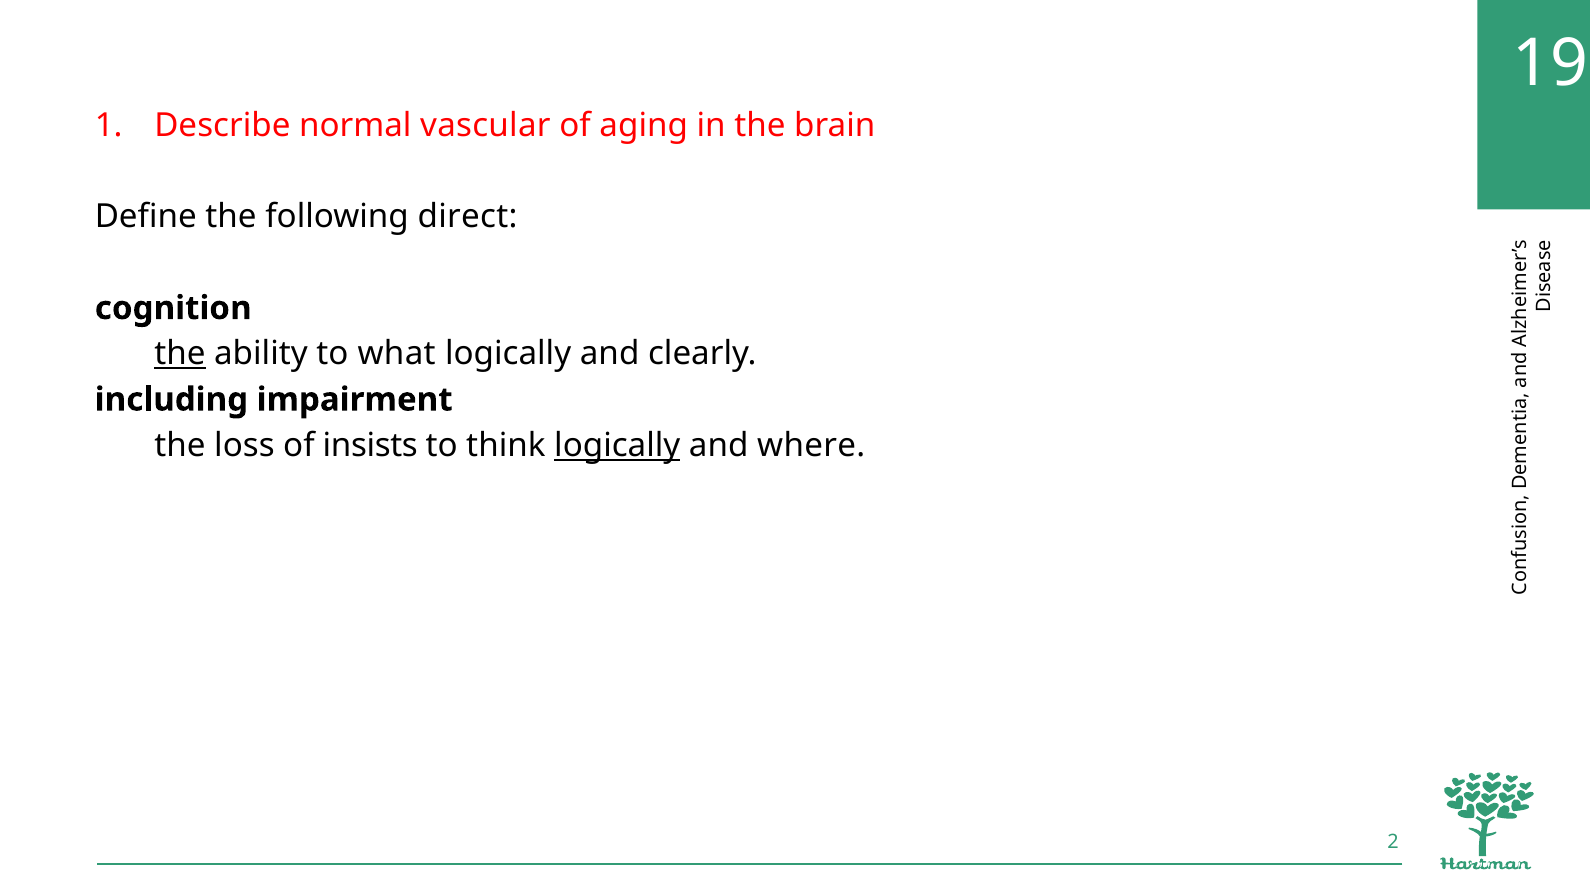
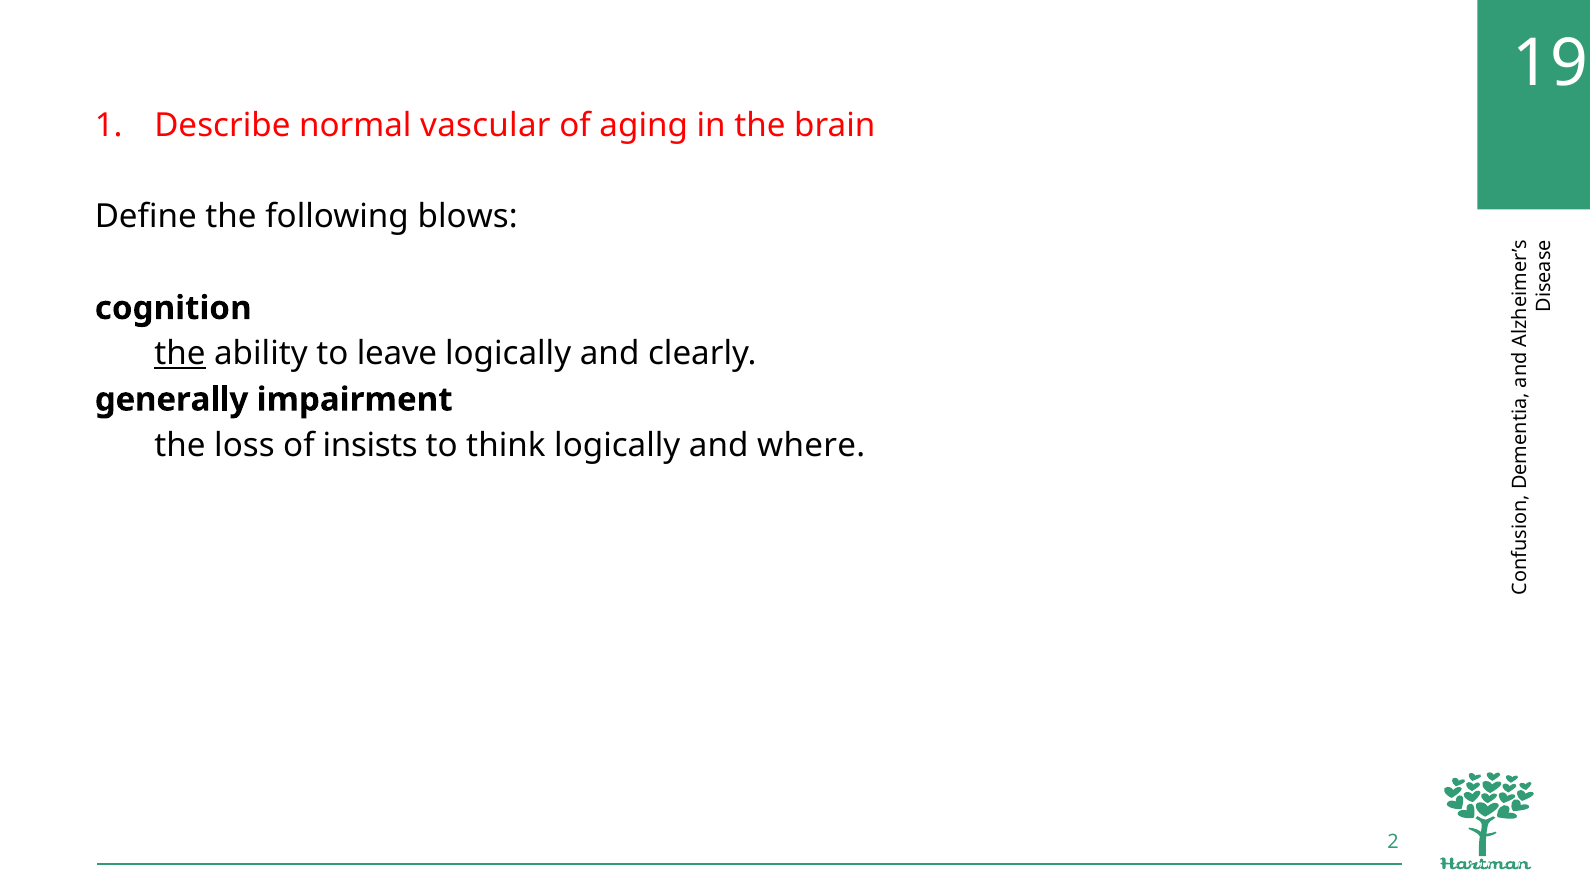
direct: direct -> blows
what: what -> leave
including: including -> generally
logically at (617, 445) underline: present -> none
